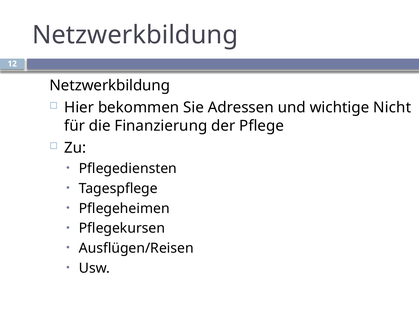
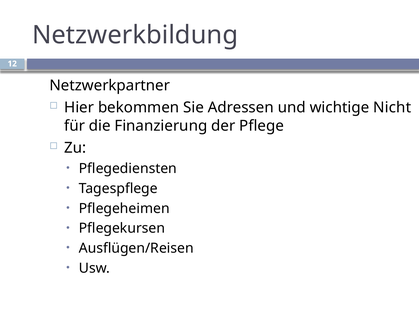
Netzwerkbildung at (110, 86): Netzwerkbildung -> Netzwerkpartner
